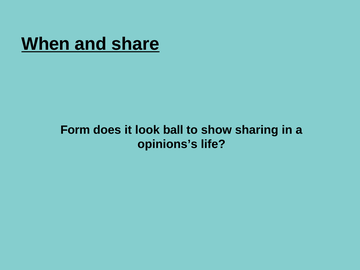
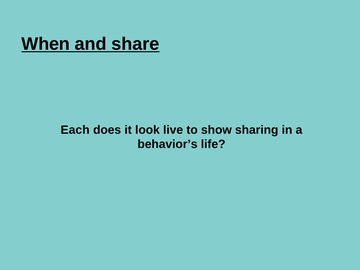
Form: Form -> Each
ball: ball -> live
opinions’s: opinions’s -> behavior’s
